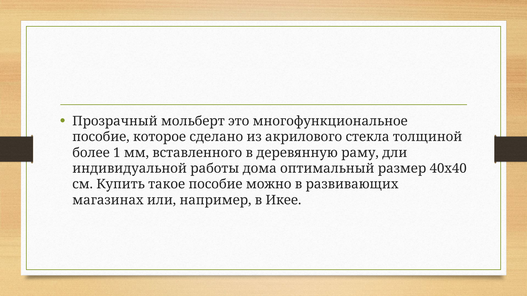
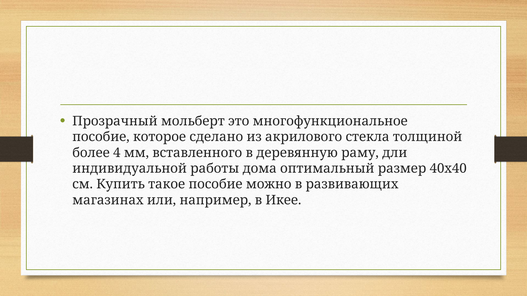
1: 1 -> 4
